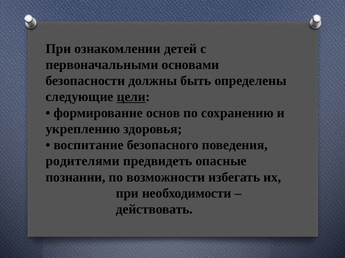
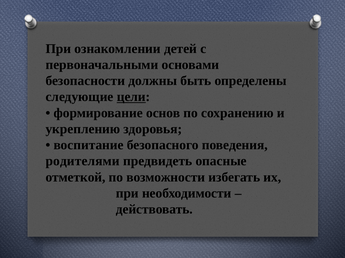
познании: познании -> отметкой
